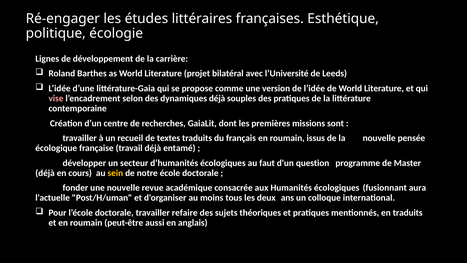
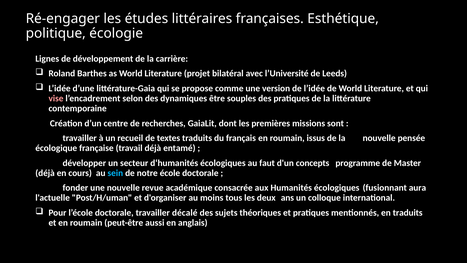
dynamiques déjà: déjà -> être
question: question -> concepts
sein colour: yellow -> light blue
refaire: refaire -> décalé
